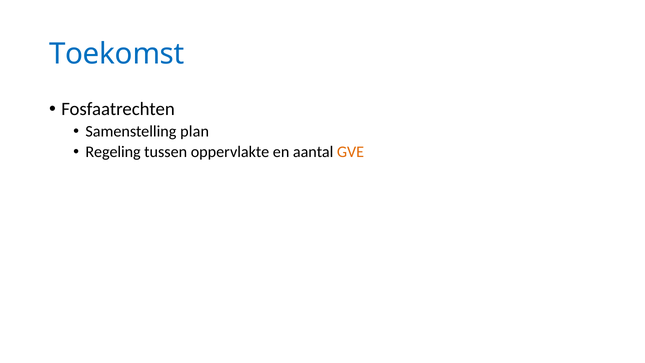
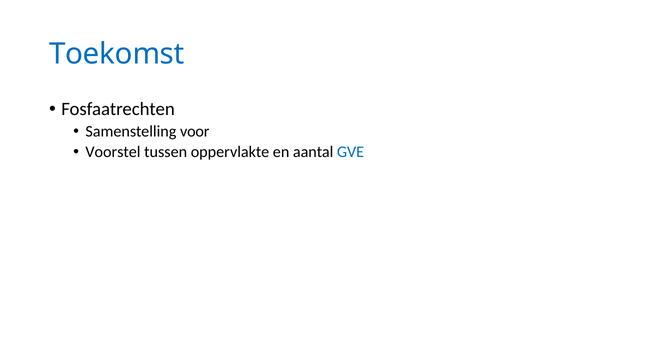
plan: plan -> voor
Regeling: Regeling -> Voorstel
GVE colour: orange -> blue
